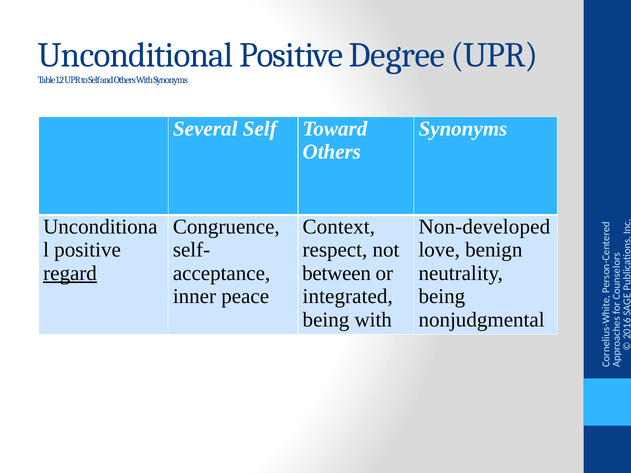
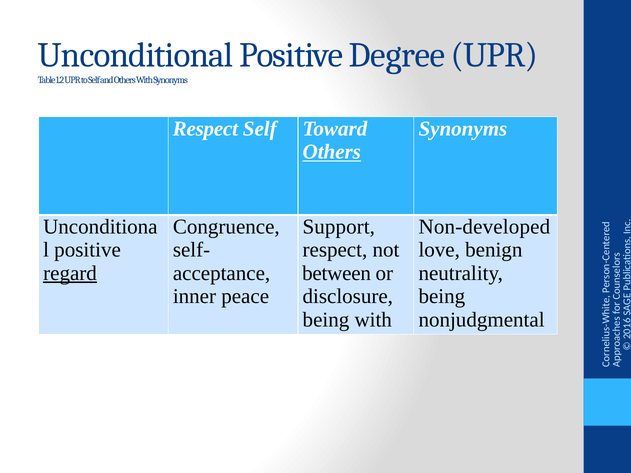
Several at (205, 129): Several -> Respect
Others at (332, 152) underline: none -> present
Context: Context -> Support
integrated: integrated -> disclosure
